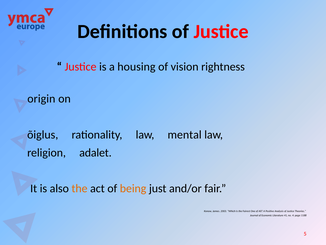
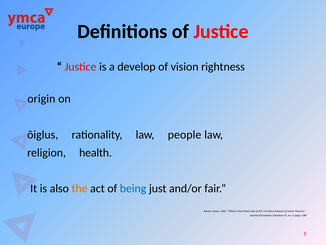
housing: housing -> develop
mental: mental -> people
adalet: adalet -> health
being colour: orange -> blue
